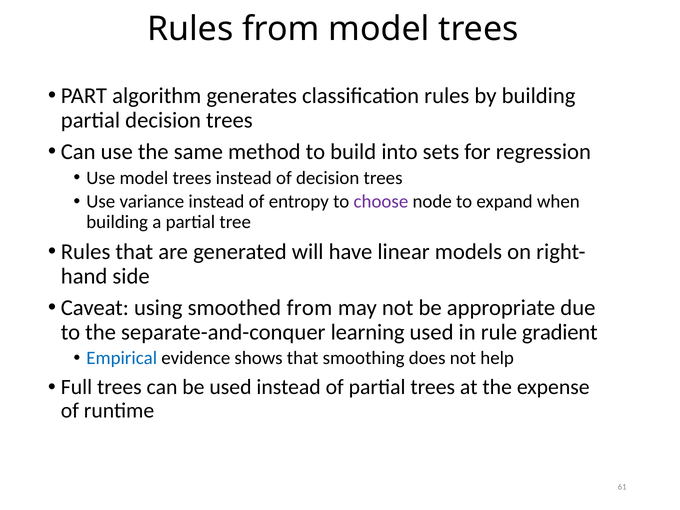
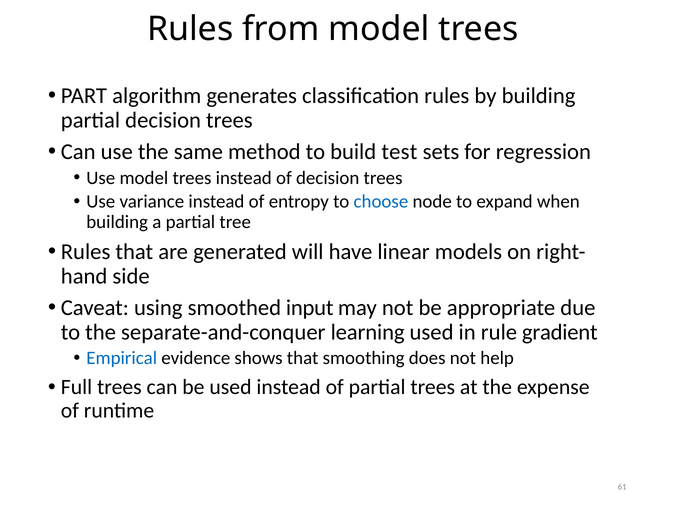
into: into -> test
choose colour: purple -> blue
smoothed from: from -> input
